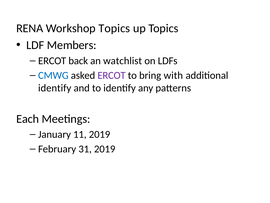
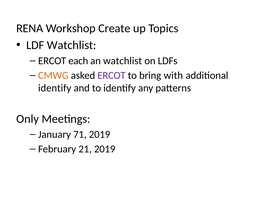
Workshop Topics: Topics -> Create
LDF Members: Members -> Watchlist
back: back -> each
CMWG colour: blue -> orange
Each: Each -> Only
11: 11 -> 71
31: 31 -> 21
